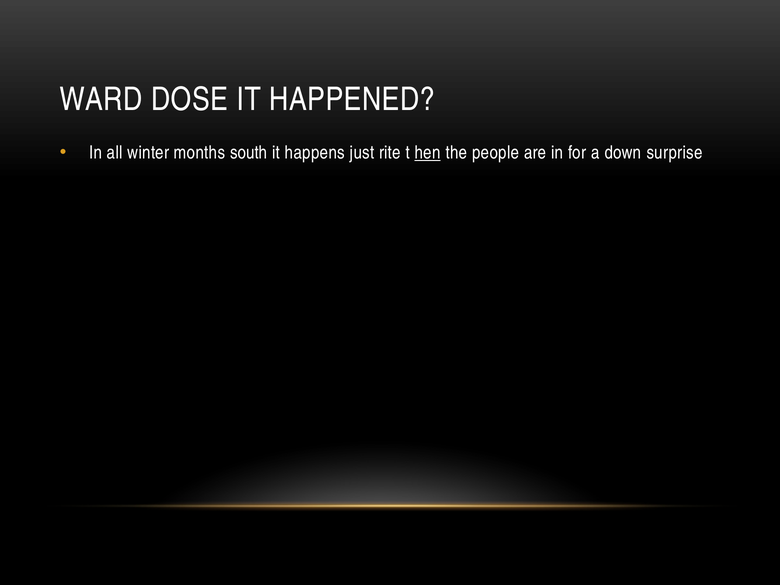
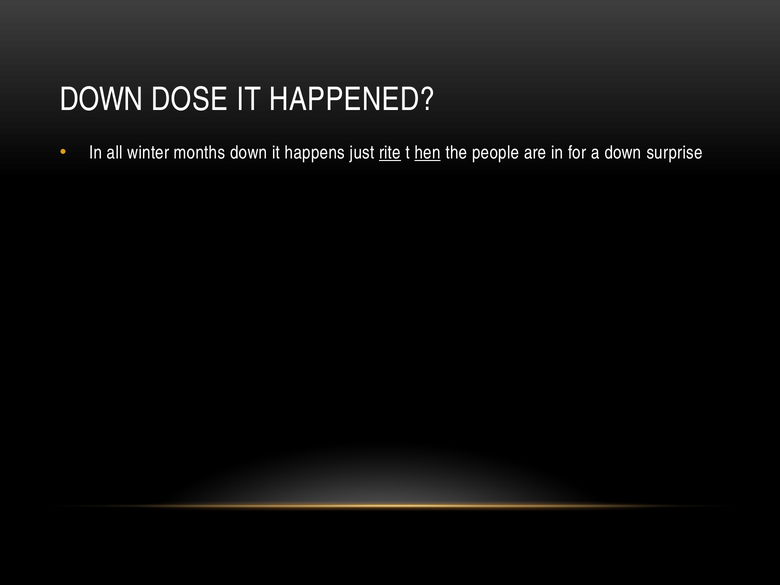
WARD at (101, 100): WARD -> DOWN
months south: south -> down
rite underline: none -> present
